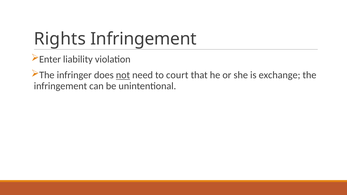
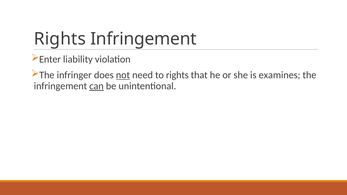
to court: court -> rights
exchange: exchange -> examines
can underline: none -> present
